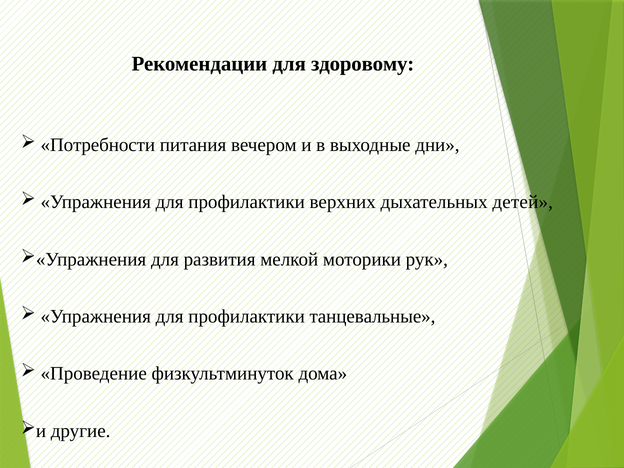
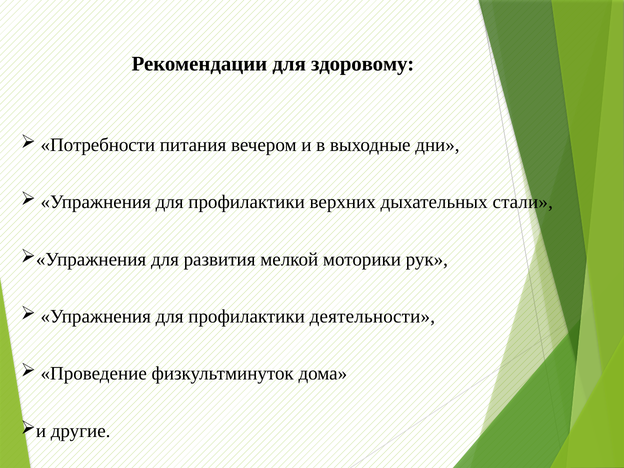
детей: детей -> стали
танцевальные: танцевальные -> деятельности
